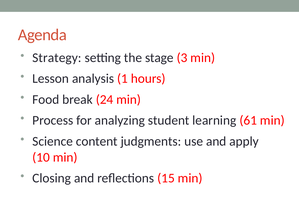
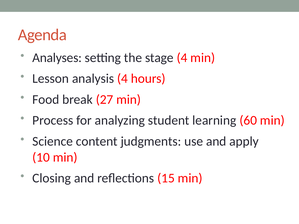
Strategy: Strategy -> Analyses
stage 3: 3 -> 4
analysis 1: 1 -> 4
24: 24 -> 27
61: 61 -> 60
